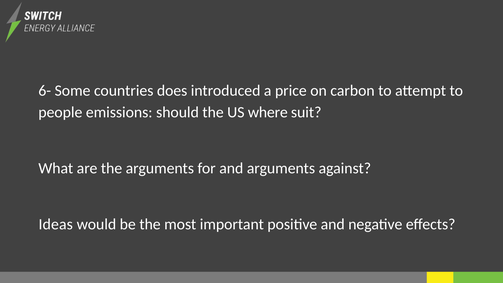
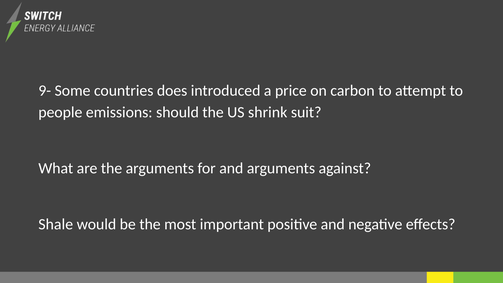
6-: 6- -> 9-
where: where -> shrink
Ideas: Ideas -> Shale
